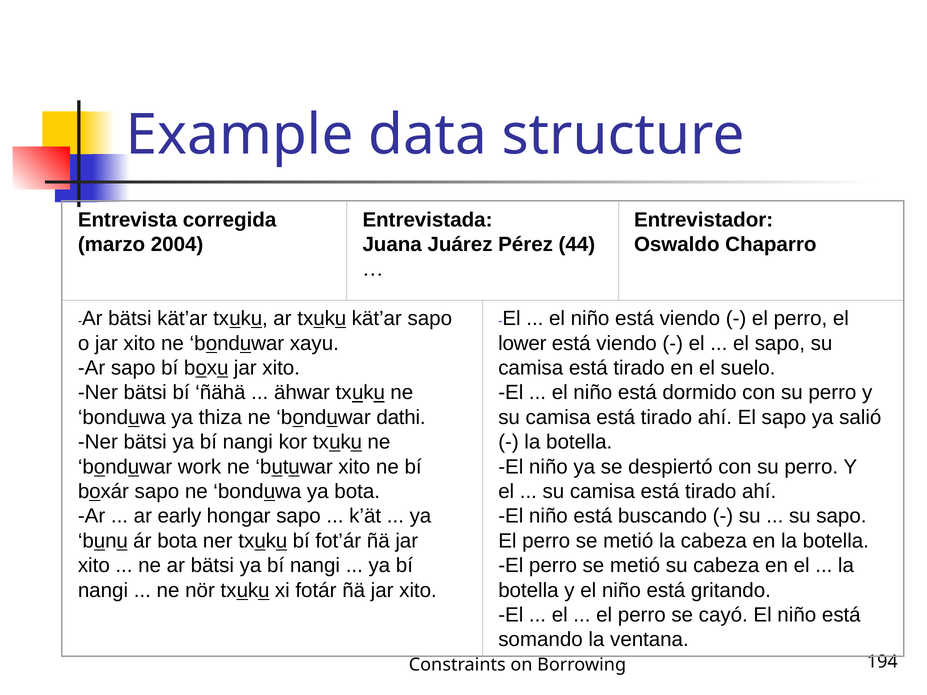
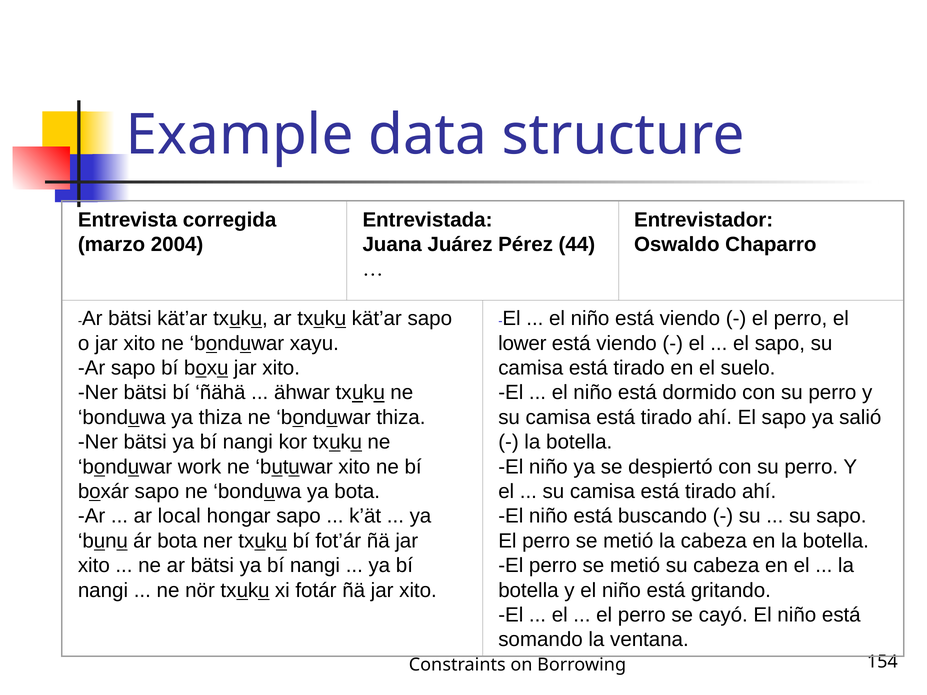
bonduwar dathi: dathi -> thiza
early: early -> local
194: 194 -> 154
